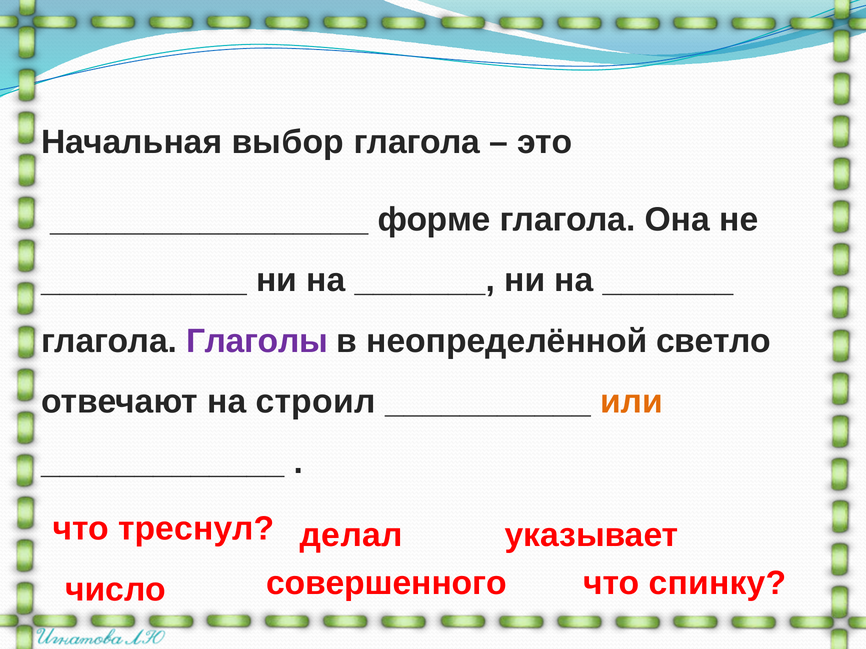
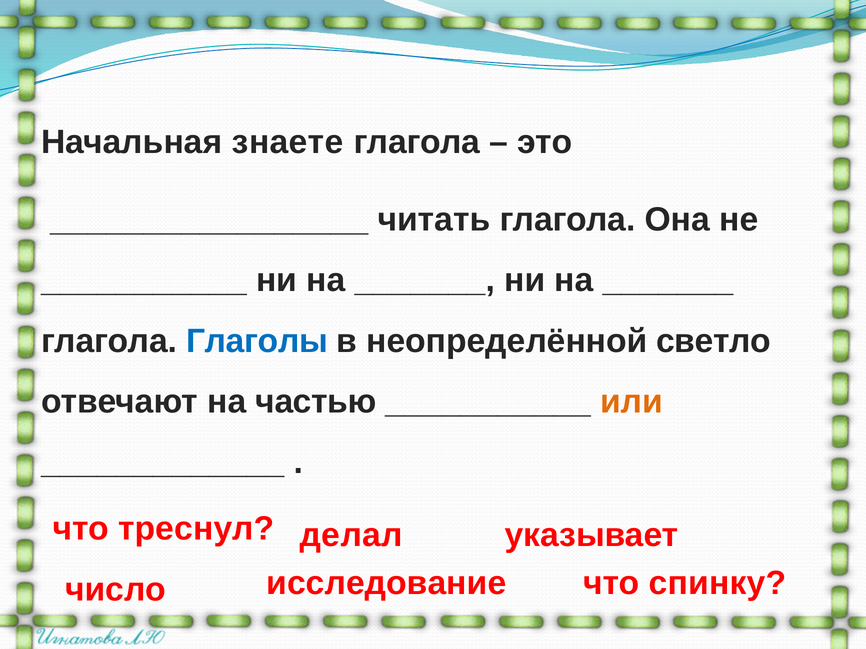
выбор: выбор -> знаете
форме: форме -> читать
Глаголы colour: purple -> blue
строил: строил -> частью
совершенного: совершенного -> исследование
